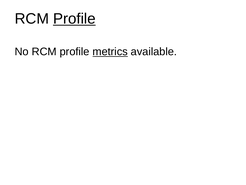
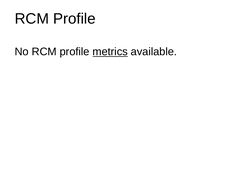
Profile at (74, 19) underline: present -> none
